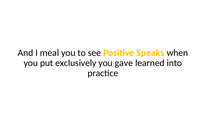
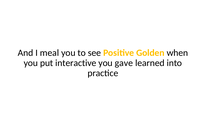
Speaks: Speaks -> Golden
exclusively: exclusively -> interactive
